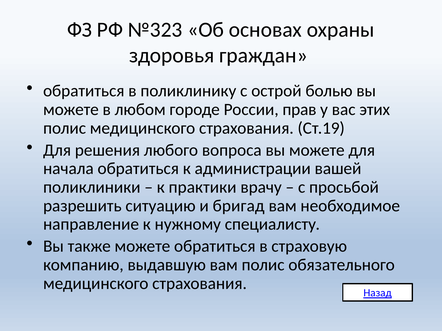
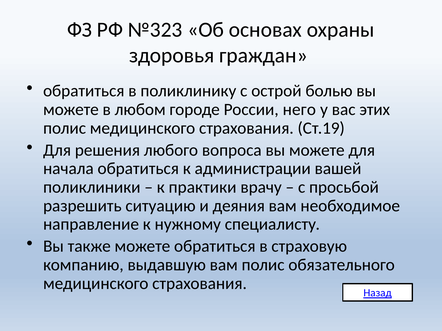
прав: прав -> него
бригад: бригад -> деяния
